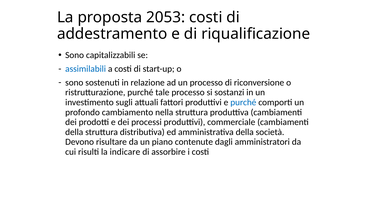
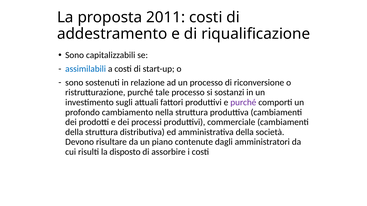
2053: 2053 -> 2011
purché at (243, 103) colour: blue -> purple
indicare: indicare -> disposto
